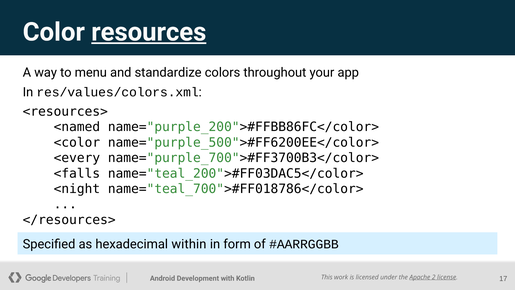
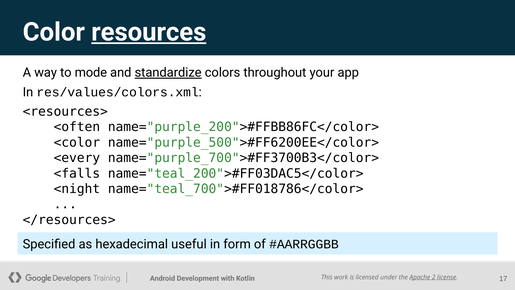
menu: menu -> mode
standardize underline: none -> present
<named: <named -> <often
within: within -> useful
